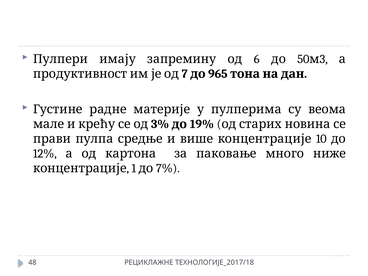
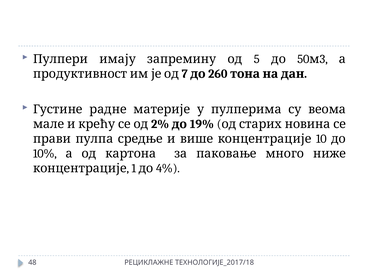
6: 6 -> 5
965: 965 -> 260
3%: 3% -> 2%
12%: 12% -> 10%
7%: 7% -> 4%
